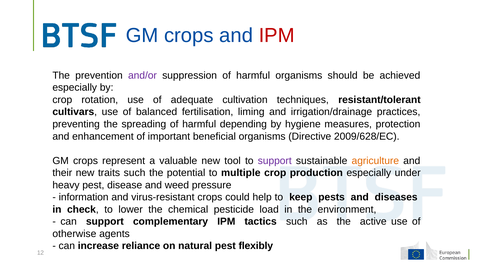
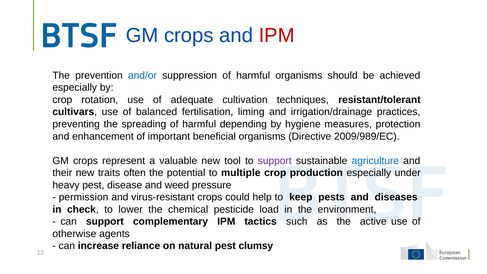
and/or colour: purple -> blue
2009/628/EC: 2009/628/EC -> 2009/989/EC
agriculture colour: orange -> blue
traits such: such -> often
information: information -> permission
flexibly: flexibly -> clumsy
